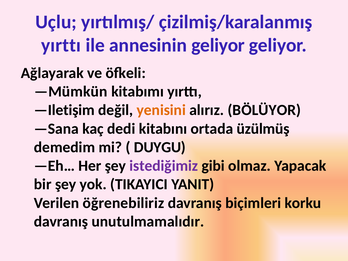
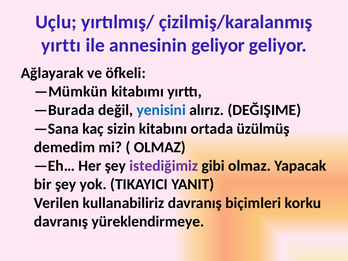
—Iletişim: —Iletişim -> —Burada
yenisini colour: orange -> blue
BÖLÜYOR: BÖLÜYOR -> DEĞIŞIME
dedi: dedi -> sizin
DUYGU at (160, 147): DUYGU -> OLMAZ
öğrenebiliriz: öğrenebiliriz -> kullanabiliriz
unutulmamalıdır: unutulmamalıdır -> yüreklendirmeye
